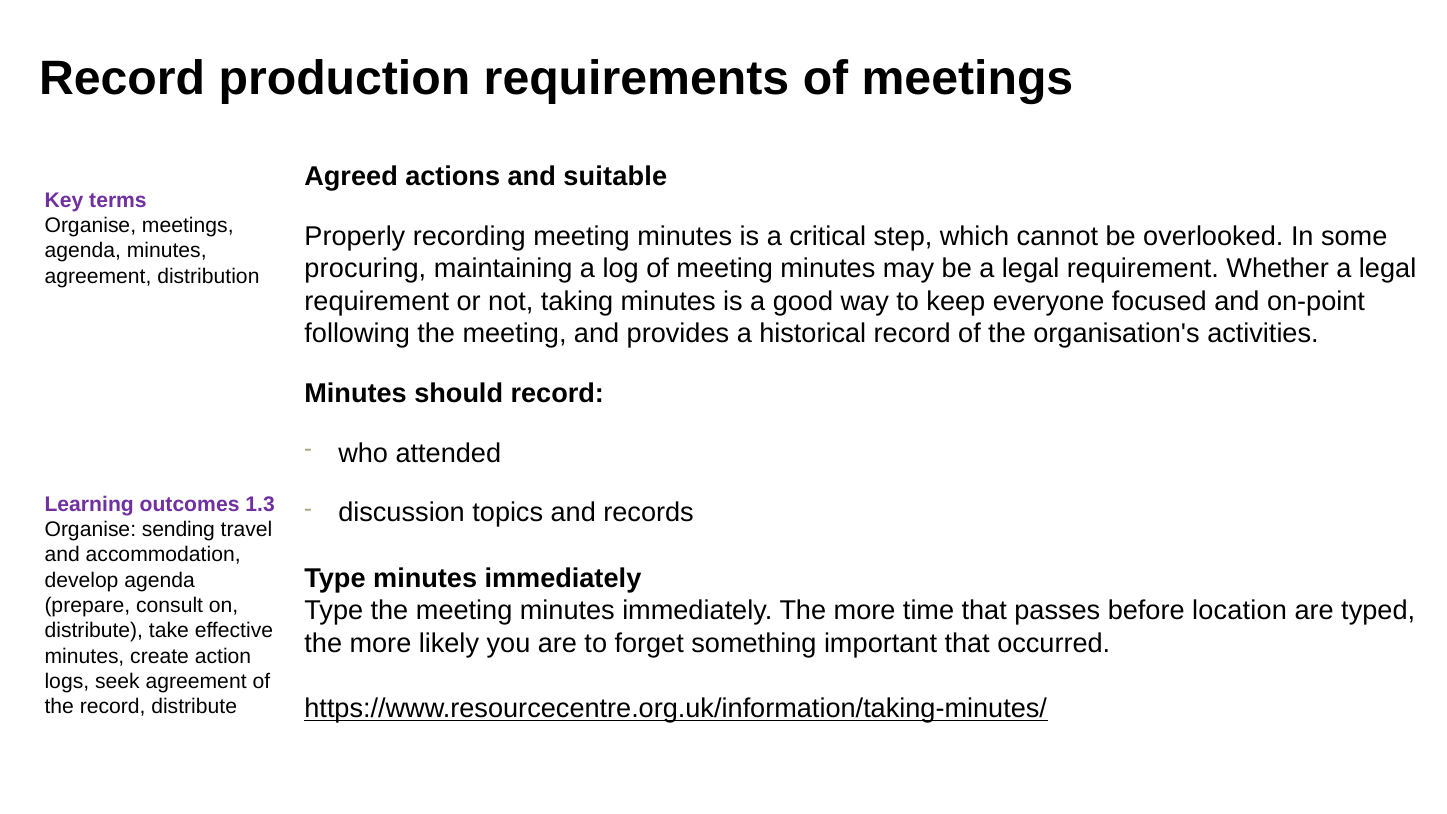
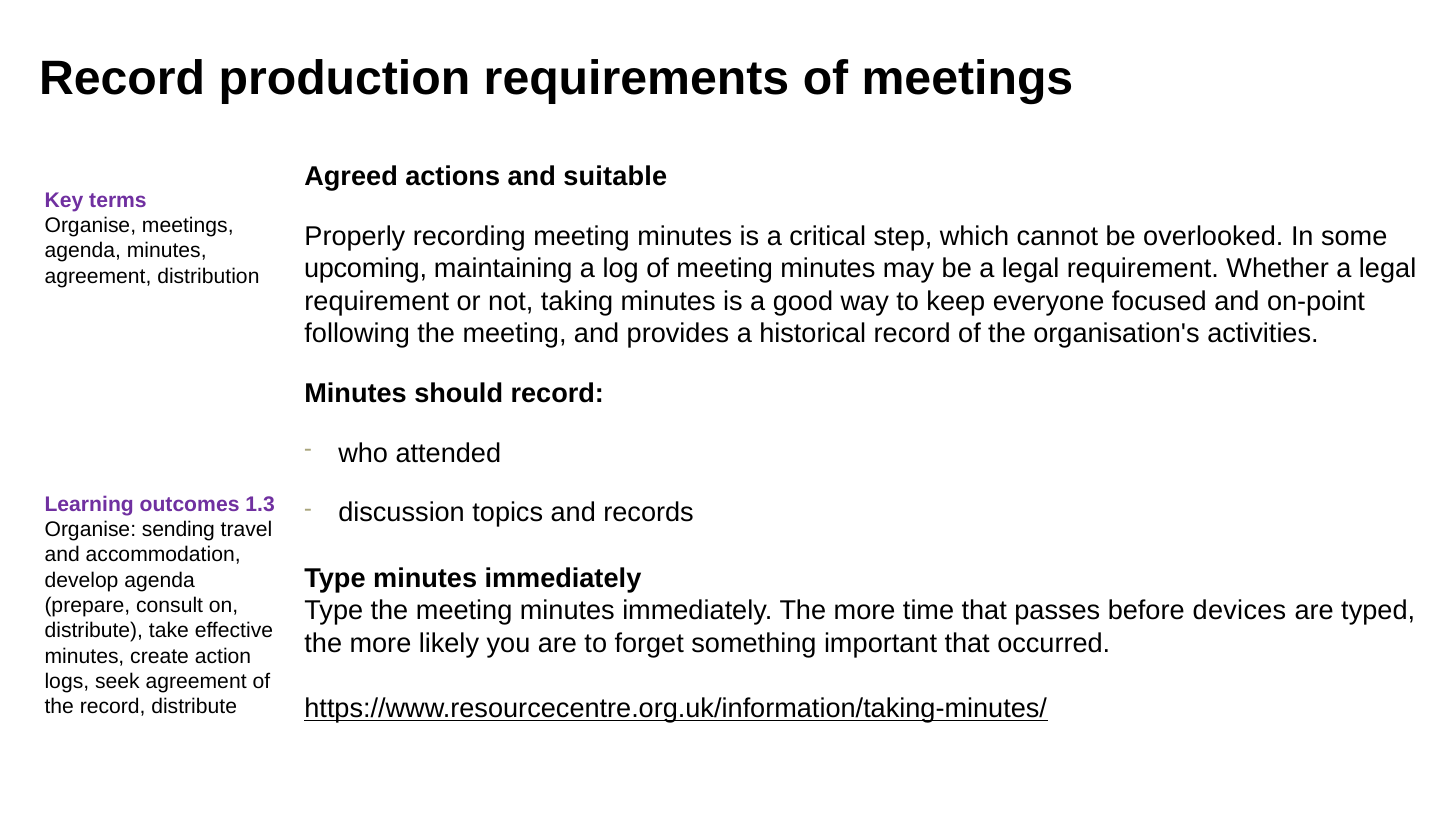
procuring: procuring -> upcoming
location: location -> devices
